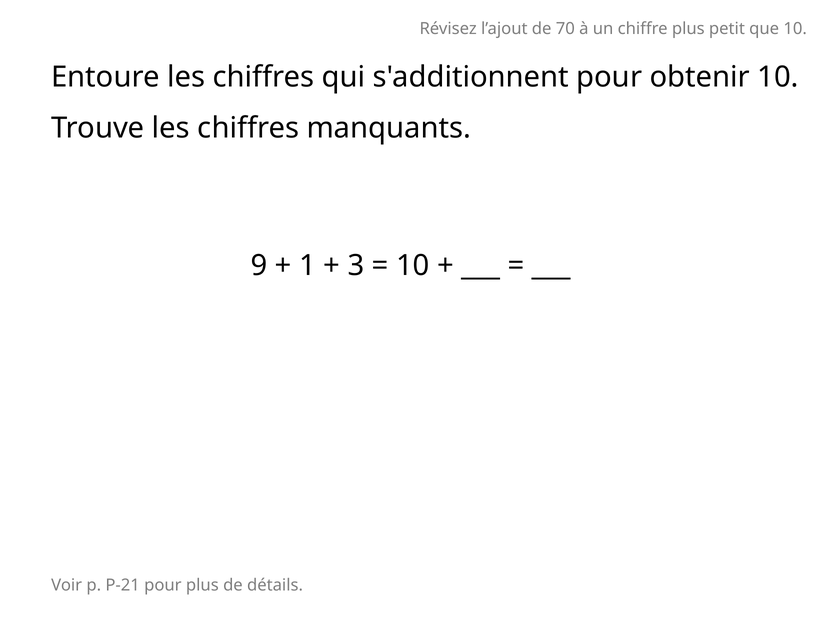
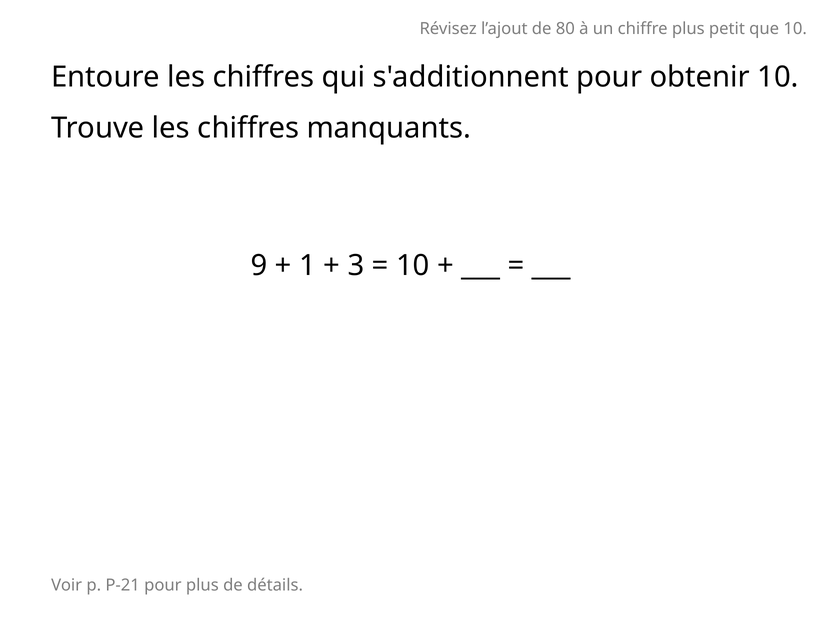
70: 70 -> 80
